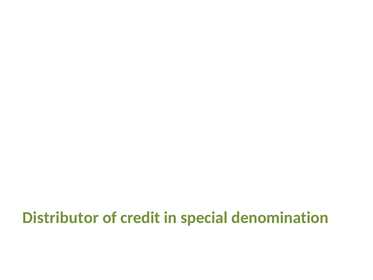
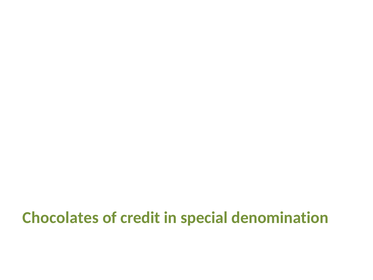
Distributor: Distributor -> Chocolates
